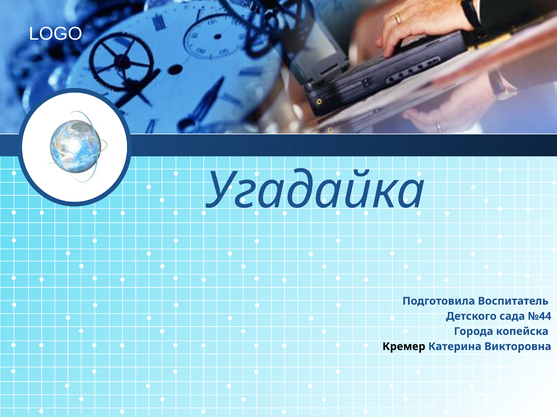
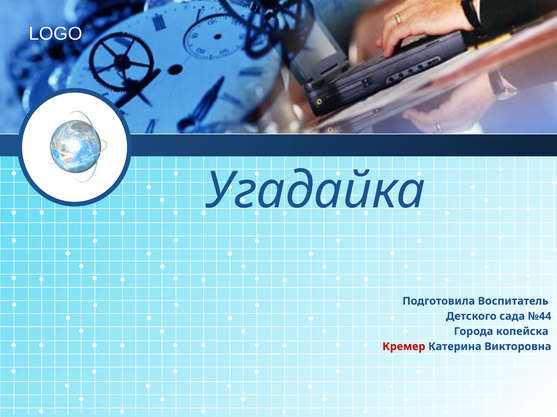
Кремер colour: black -> red
